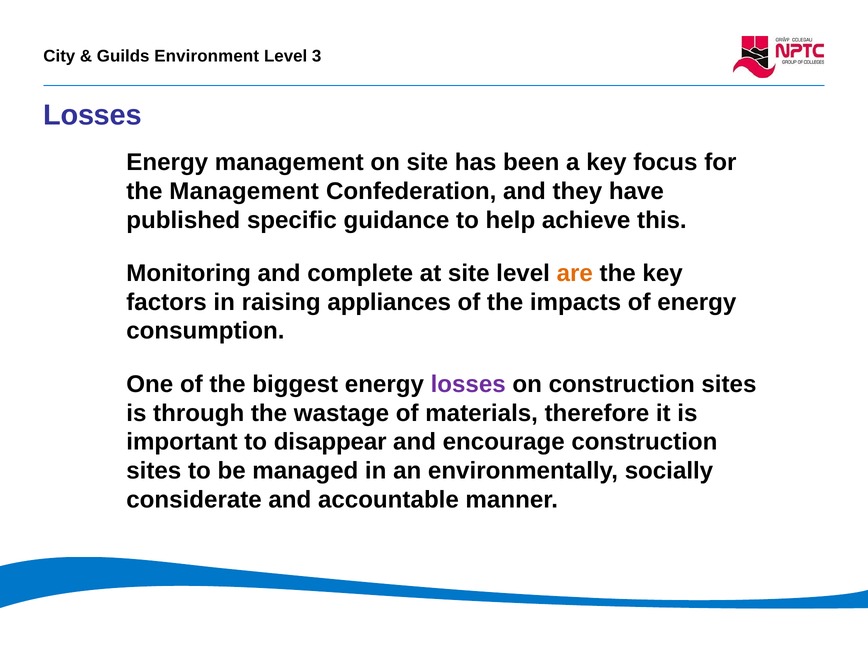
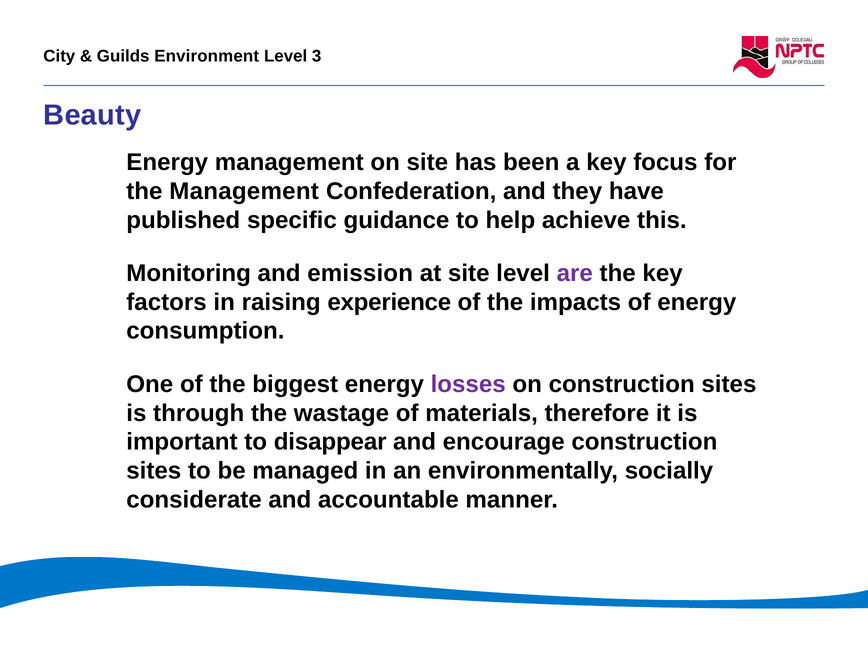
Losses at (93, 115): Losses -> Beauty
complete: complete -> emission
are colour: orange -> purple
appliances: appliances -> experience
